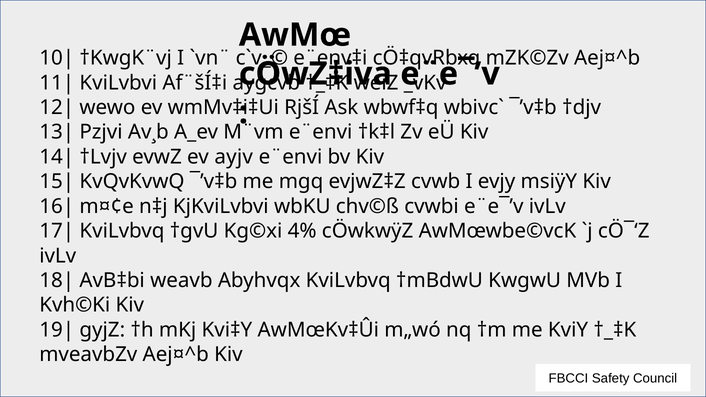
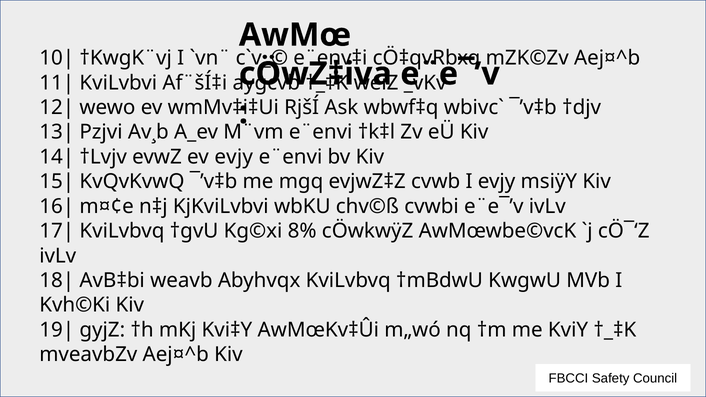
ev ayjv: ayjv -> evjy
4%: 4% -> 8%
